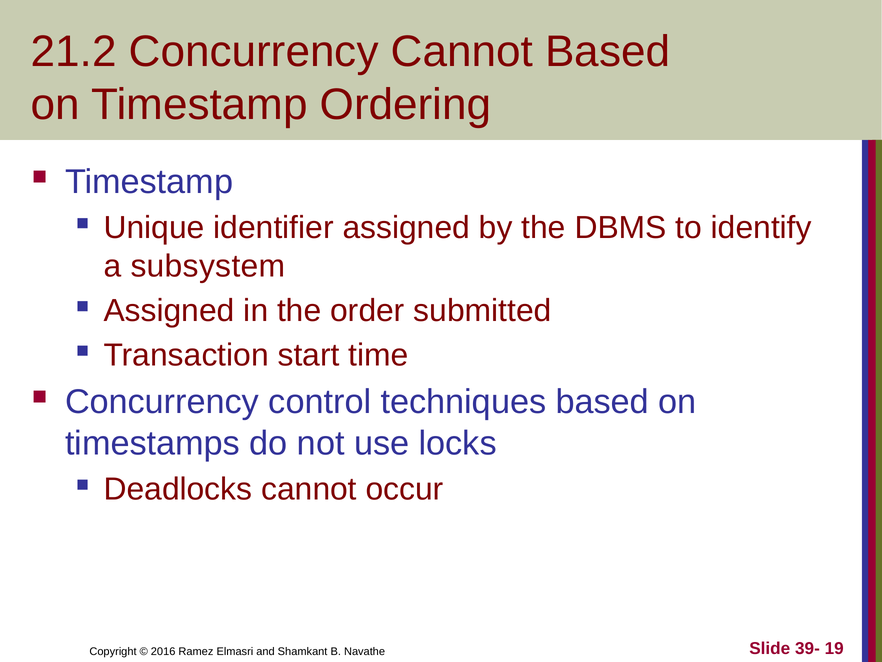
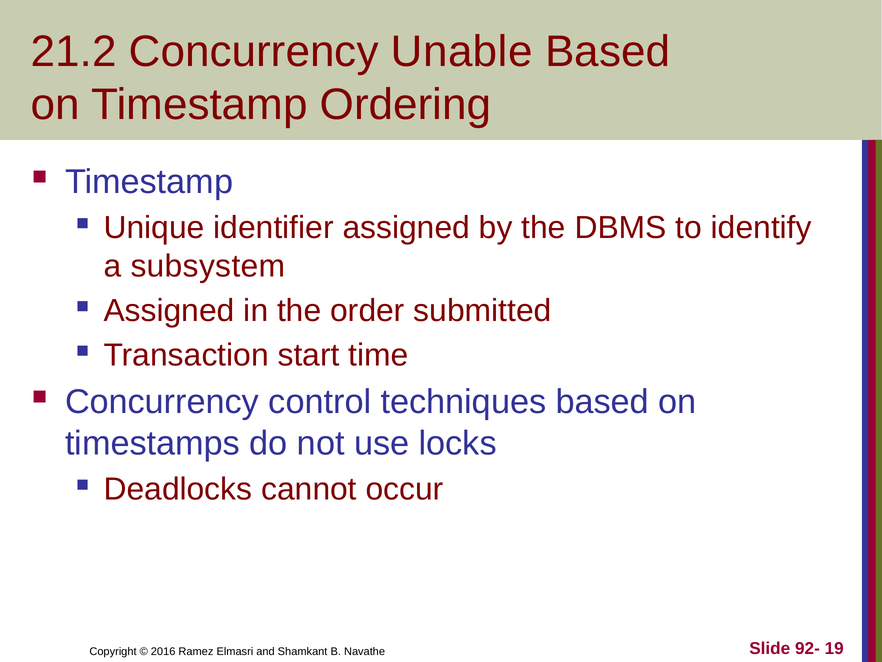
Concurrency Cannot: Cannot -> Unable
39-: 39- -> 92-
